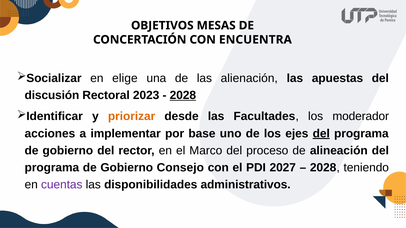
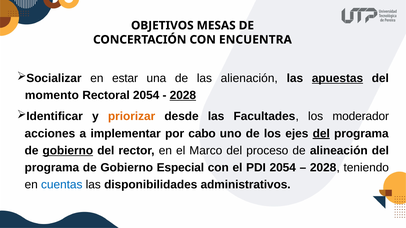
elige: elige -> estar
apuestas underline: none -> present
discusión: discusión -> momento
Rectoral 2023: 2023 -> 2054
base: base -> cabo
gobierno at (68, 151) underline: none -> present
Consejo: Consejo -> Especial
PDI 2027: 2027 -> 2054
cuentas colour: purple -> blue
